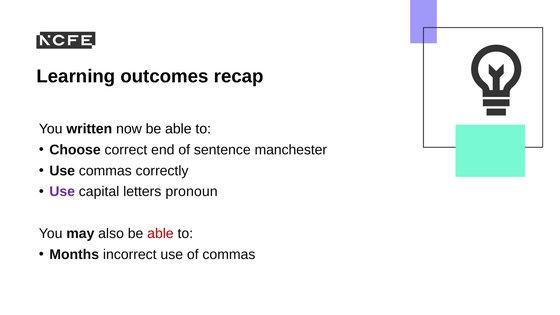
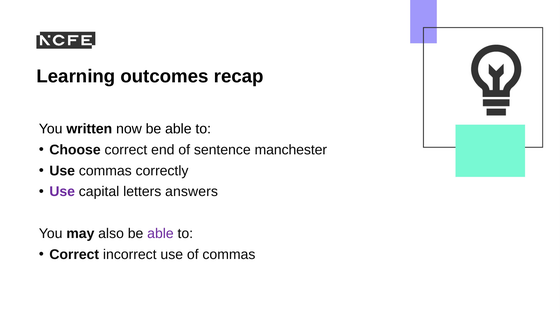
pronoun: pronoun -> answers
able at (160, 234) colour: red -> purple
Months at (74, 255): Months -> Correct
